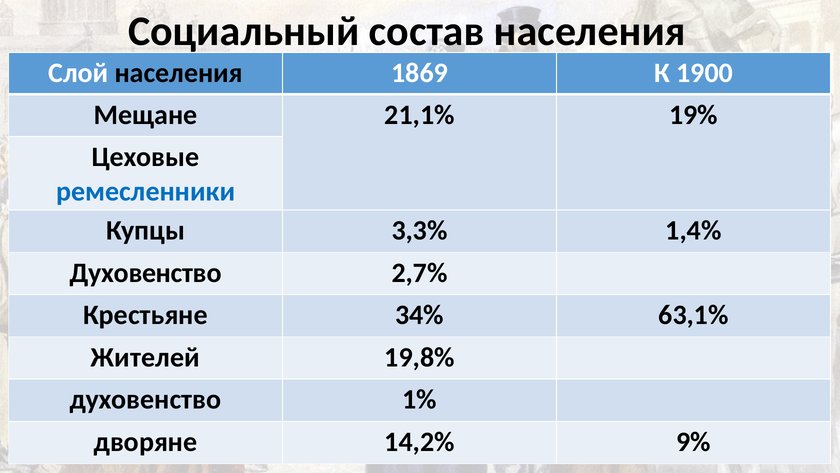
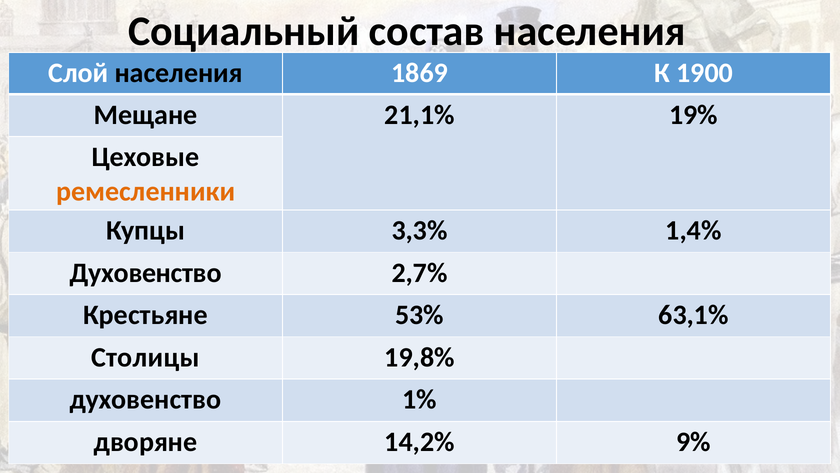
ремесленники colour: blue -> orange
34%: 34% -> 53%
Жителей: Жителей -> Столицы
